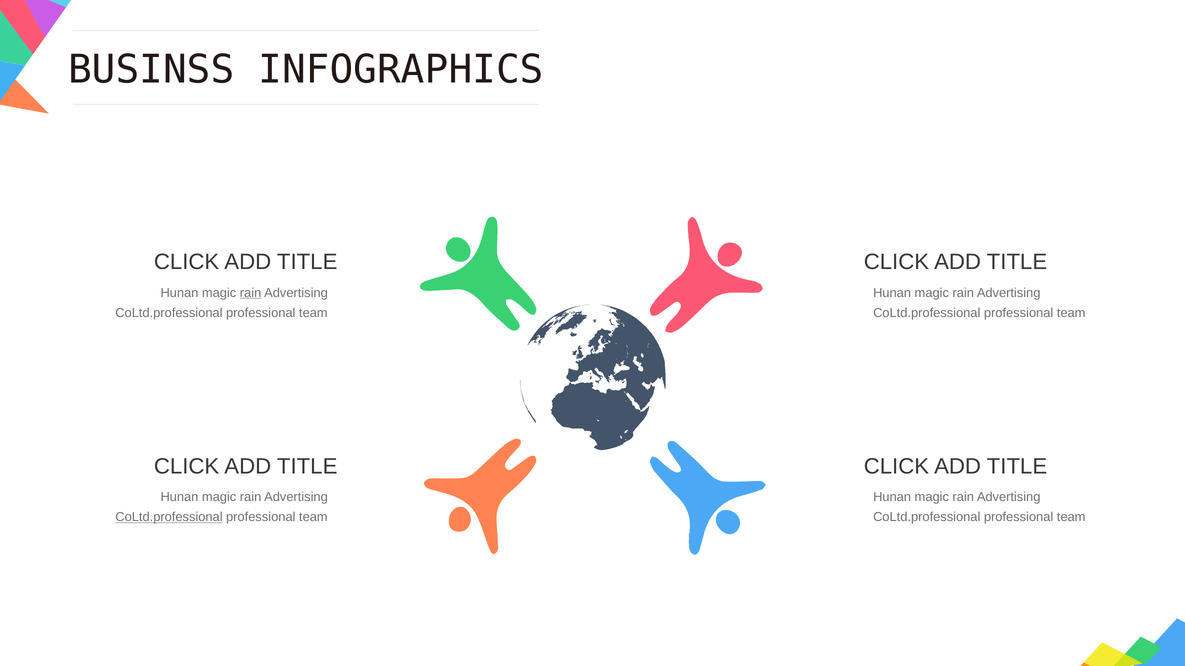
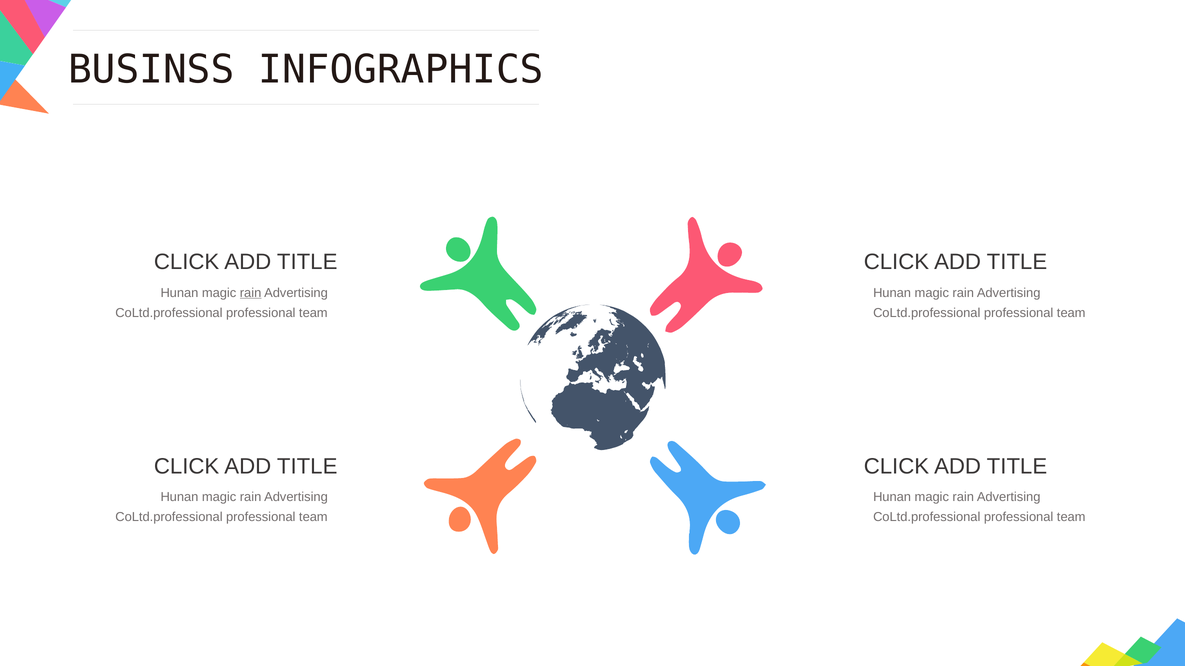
CoLtd.professional at (169, 518) underline: present -> none
